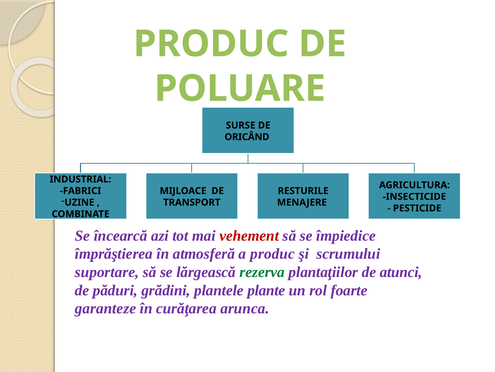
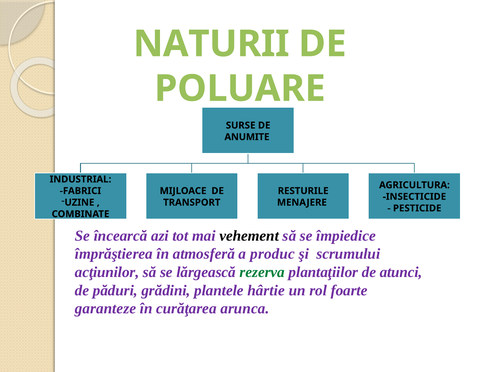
PRODUC at (211, 44): PRODUC -> NATURII
ORICÂND: ORICÂND -> ANUMITE
vehement colour: red -> black
suportare: suportare -> acţiunilor
plante: plante -> hârtie
